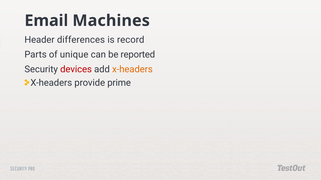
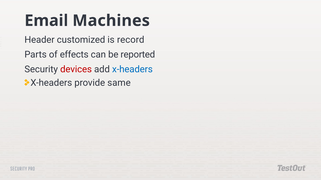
differences: differences -> customized
unique: unique -> effects
x-headers at (132, 70) colour: orange -> blue
prime: prime -> same
